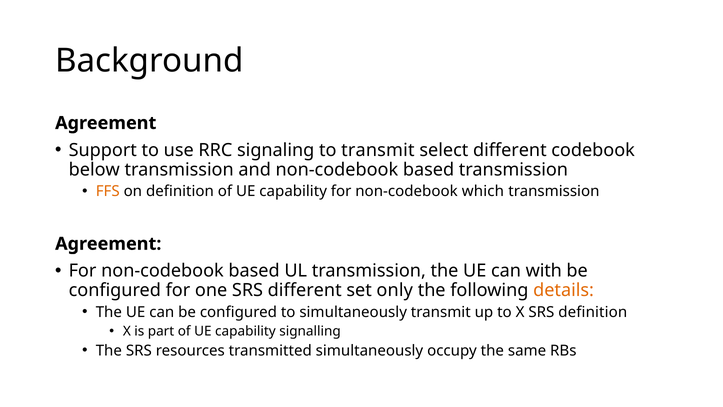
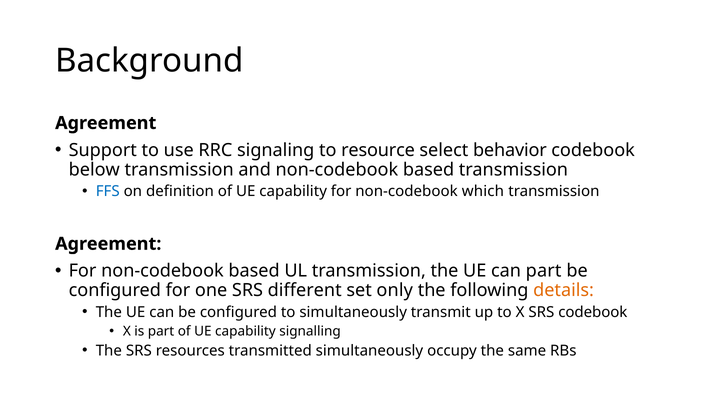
to transmit: transmit -> resource
select different: different -> behavior
FFS colour: orange -> blue
can with: with -> part
SRS definition: definition -> codebook
